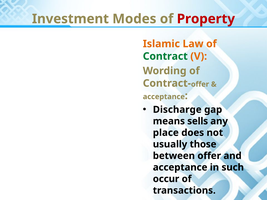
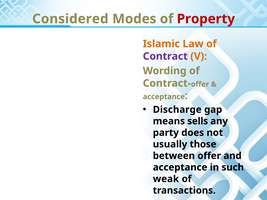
Investment: Investment -> Considered
Contract colour: green -> purple
place: place -> party
occur: occur -> weak
